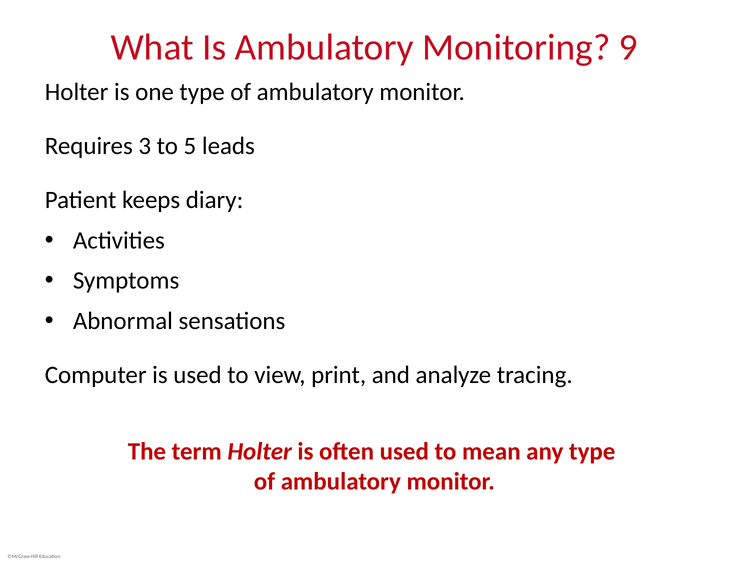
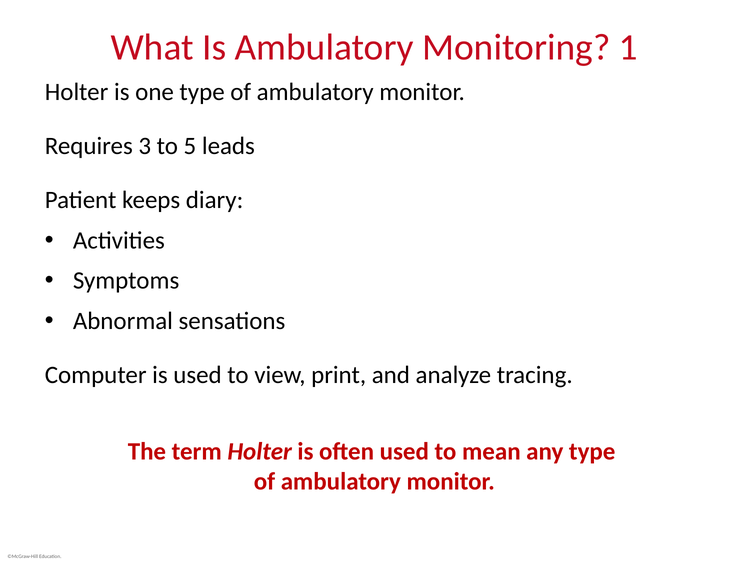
9: 9 -> 1
